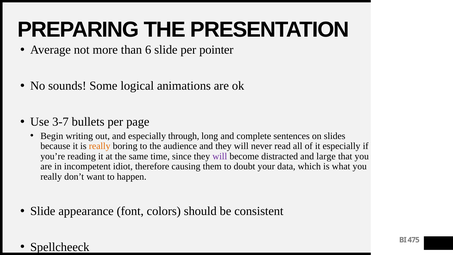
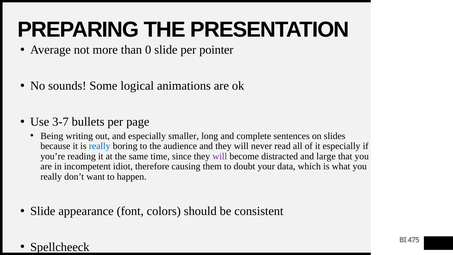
6: 6 -> 0
Begin: Begin -> Being
through: through -> smaller
really at (100, 146) colour: orange -> blue
